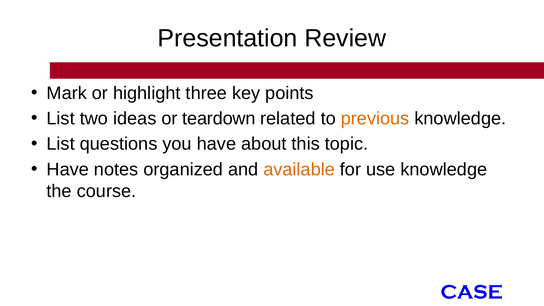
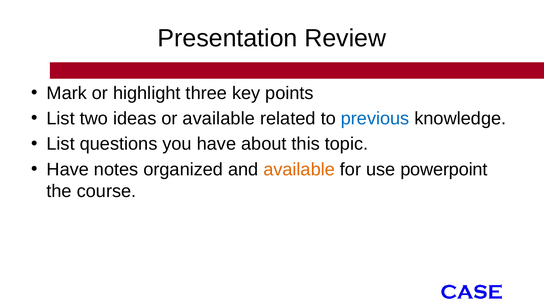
or teardown: teardown -> available
previous colour: orange -> blue
use knowledge: knowledge -> powerpoint
